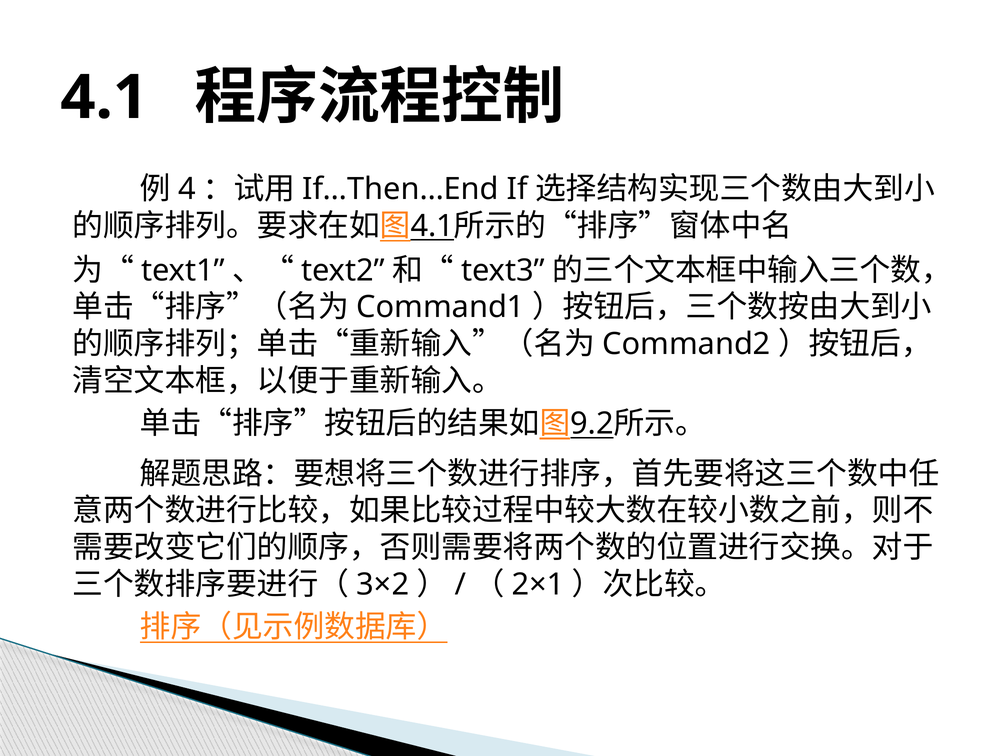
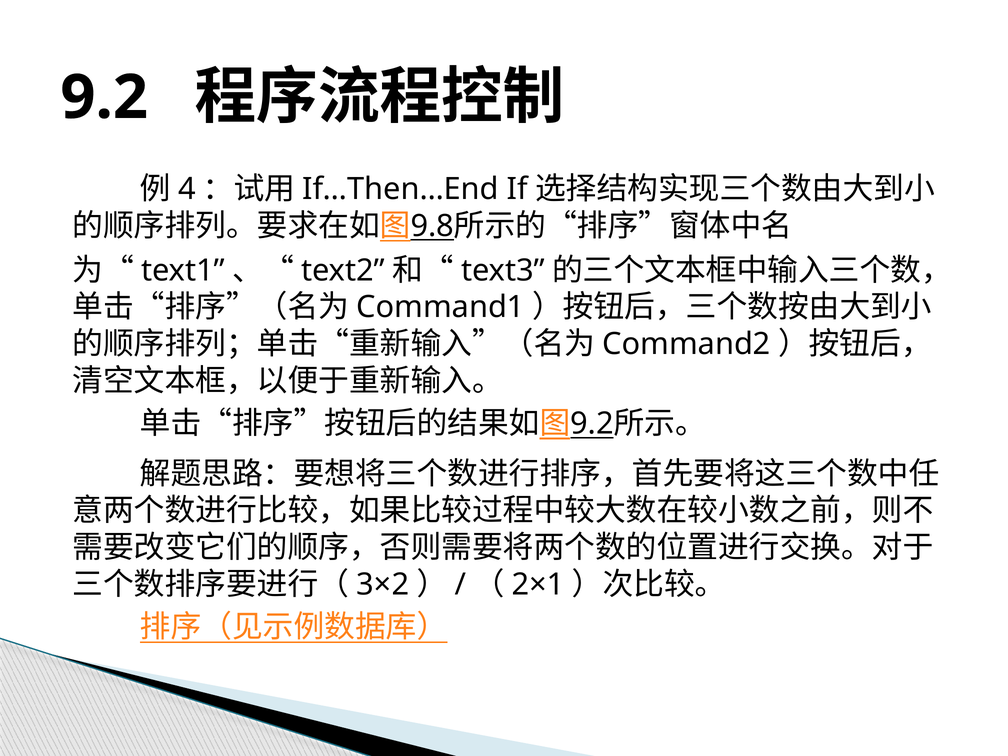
4.1 at (104, 98): 4.1 -> 9.2
4.1 at (432, 226): 4.1 -> 9.8
